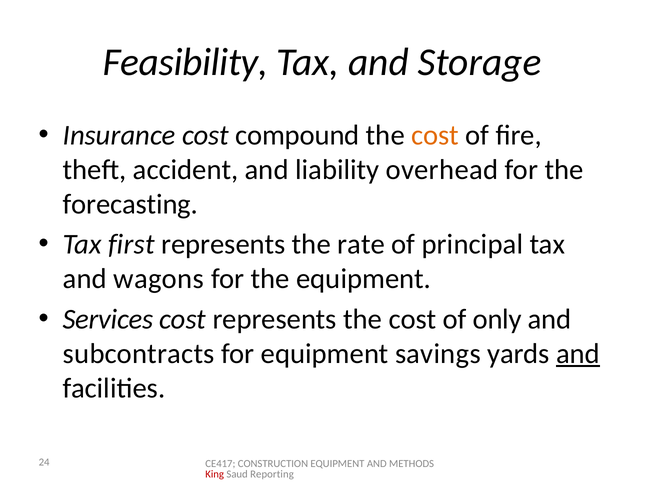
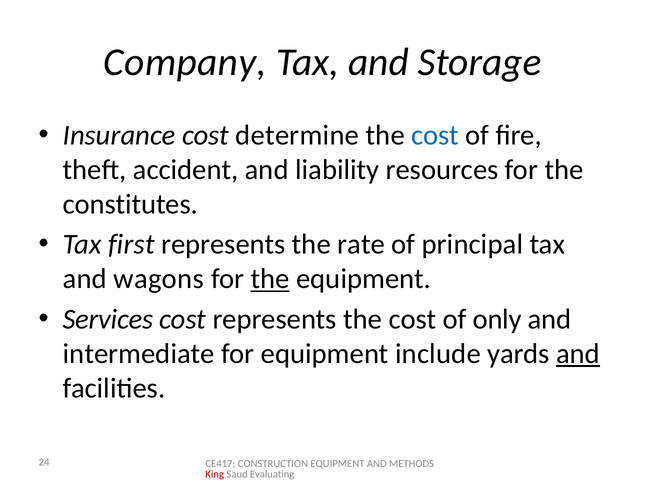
Feasibility: Feasibility -> Company
compound: compound -> determine
cost at (435, 135) colour: orange -> blue
overhead: overhead -> resources
forecasting: forecasting -> constitutes
the at (270, 279) underline: none -> present
subcontracts: subcontracts -> intermediate
savings: savings -> include
Reporting: Reporting -> Evaluating
